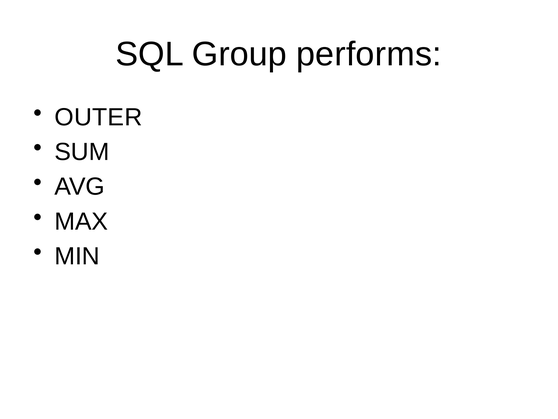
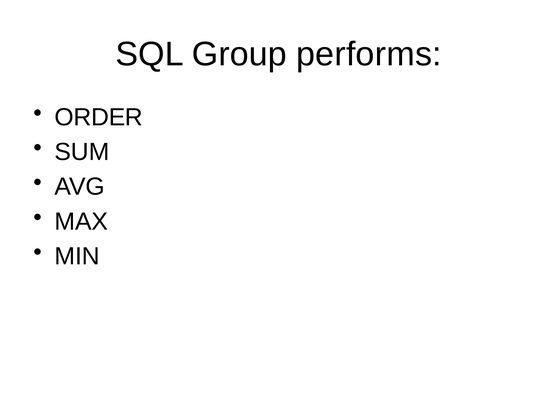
OUTER: OUTER -> ORDER
